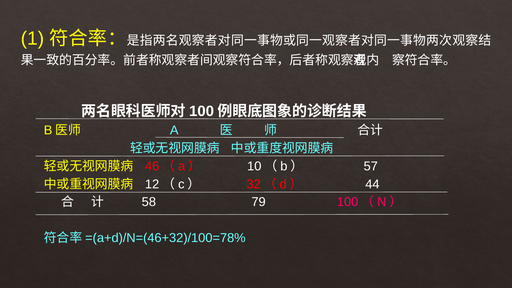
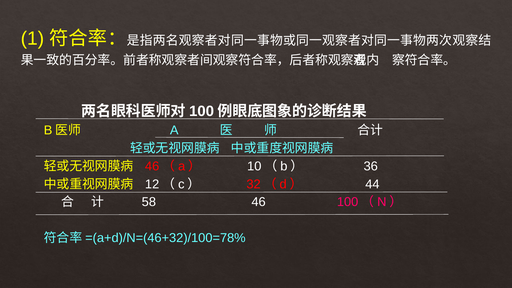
57: 57 -> 36
79: 79 -> 46
